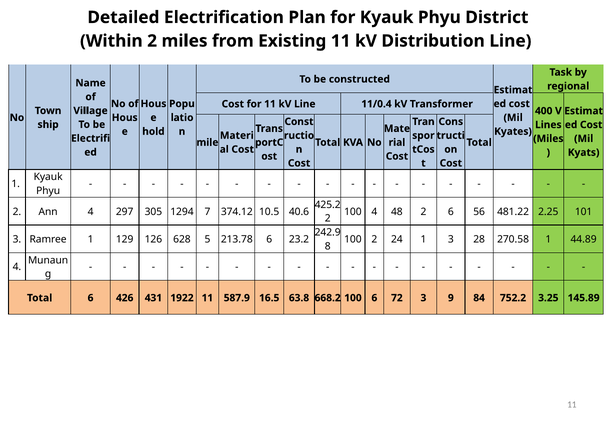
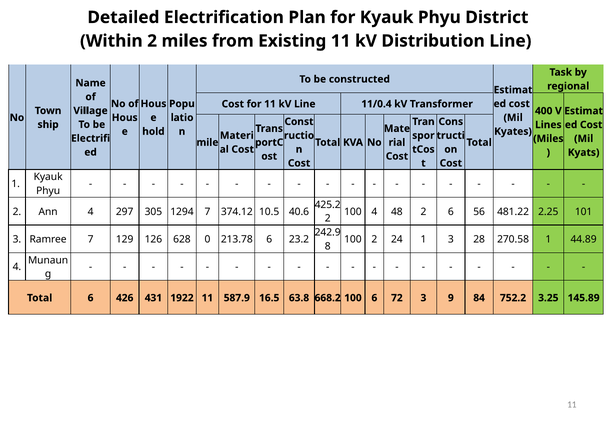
Ramree 1: 1 -> 7
5: 5 -> 0
